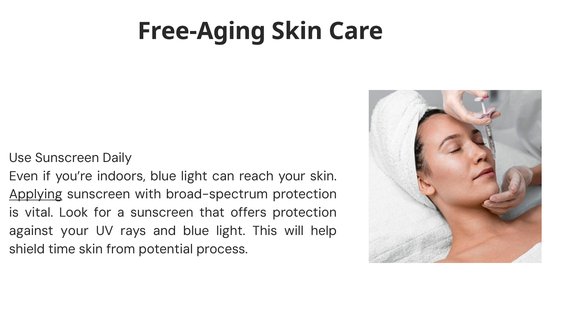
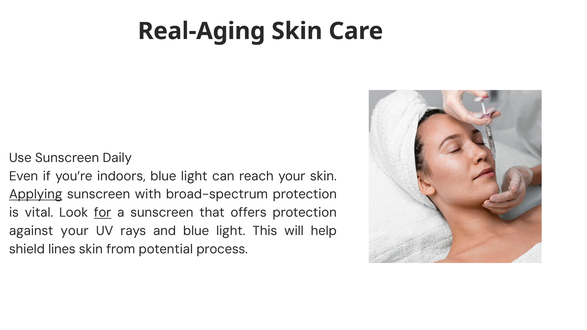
Free-Aging: Free-Aging -> Real-Aging
for underline: none -> present
time: time -> lines
